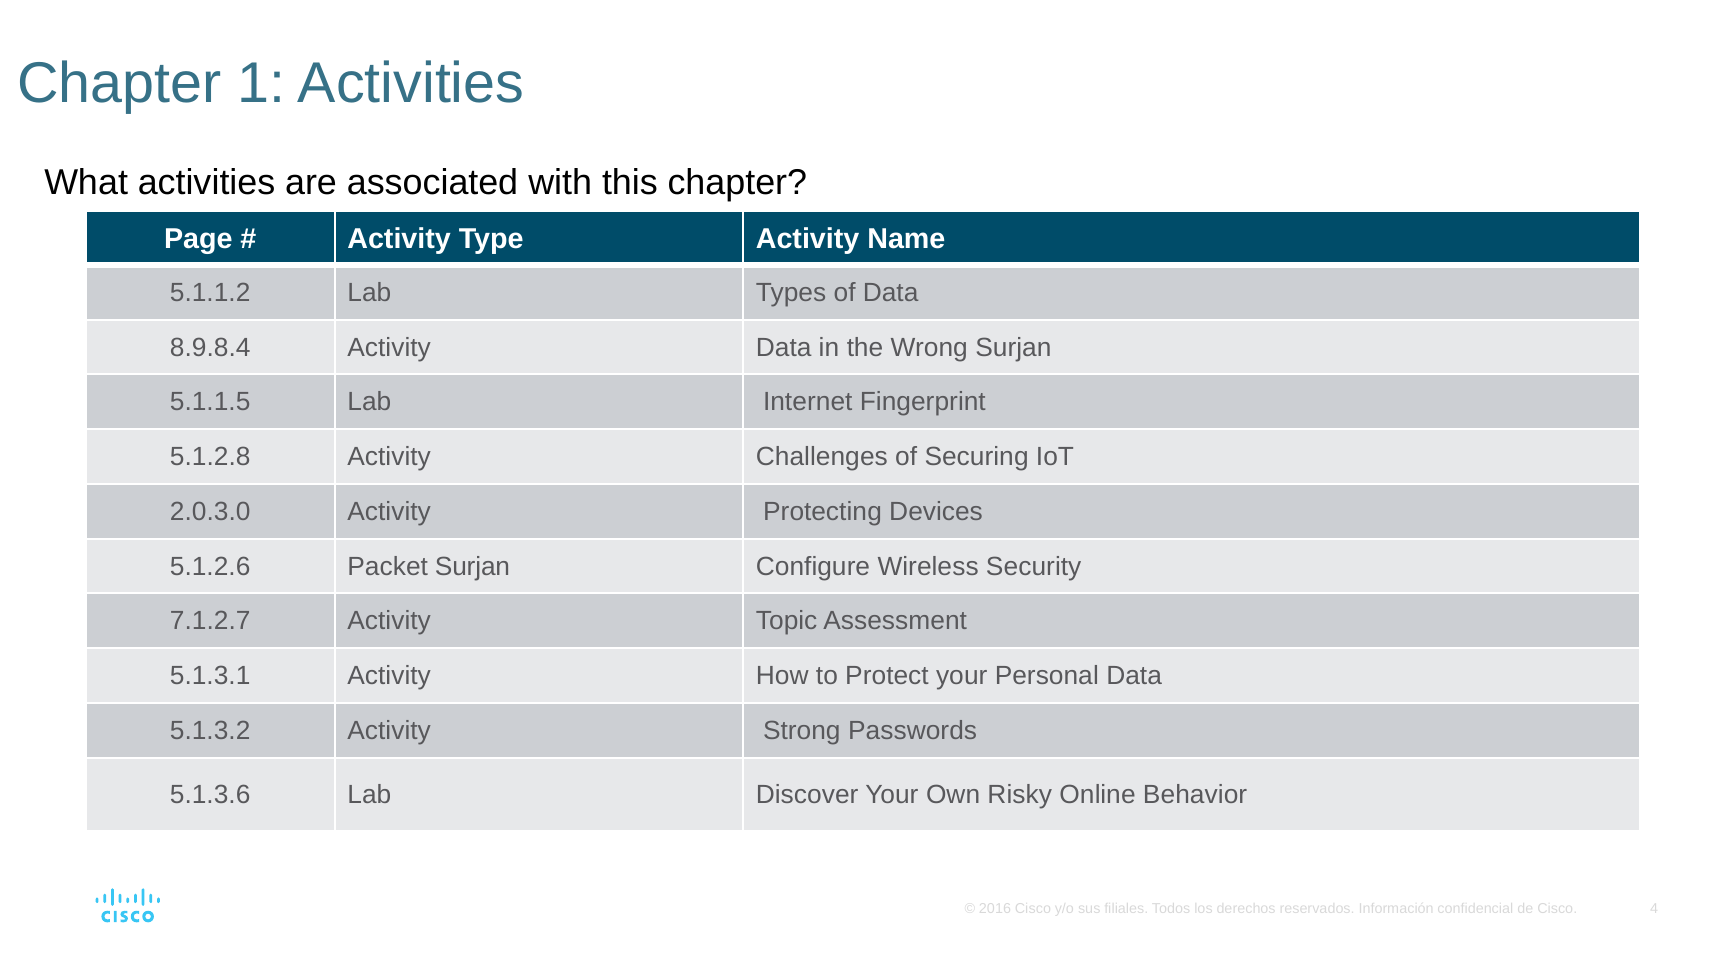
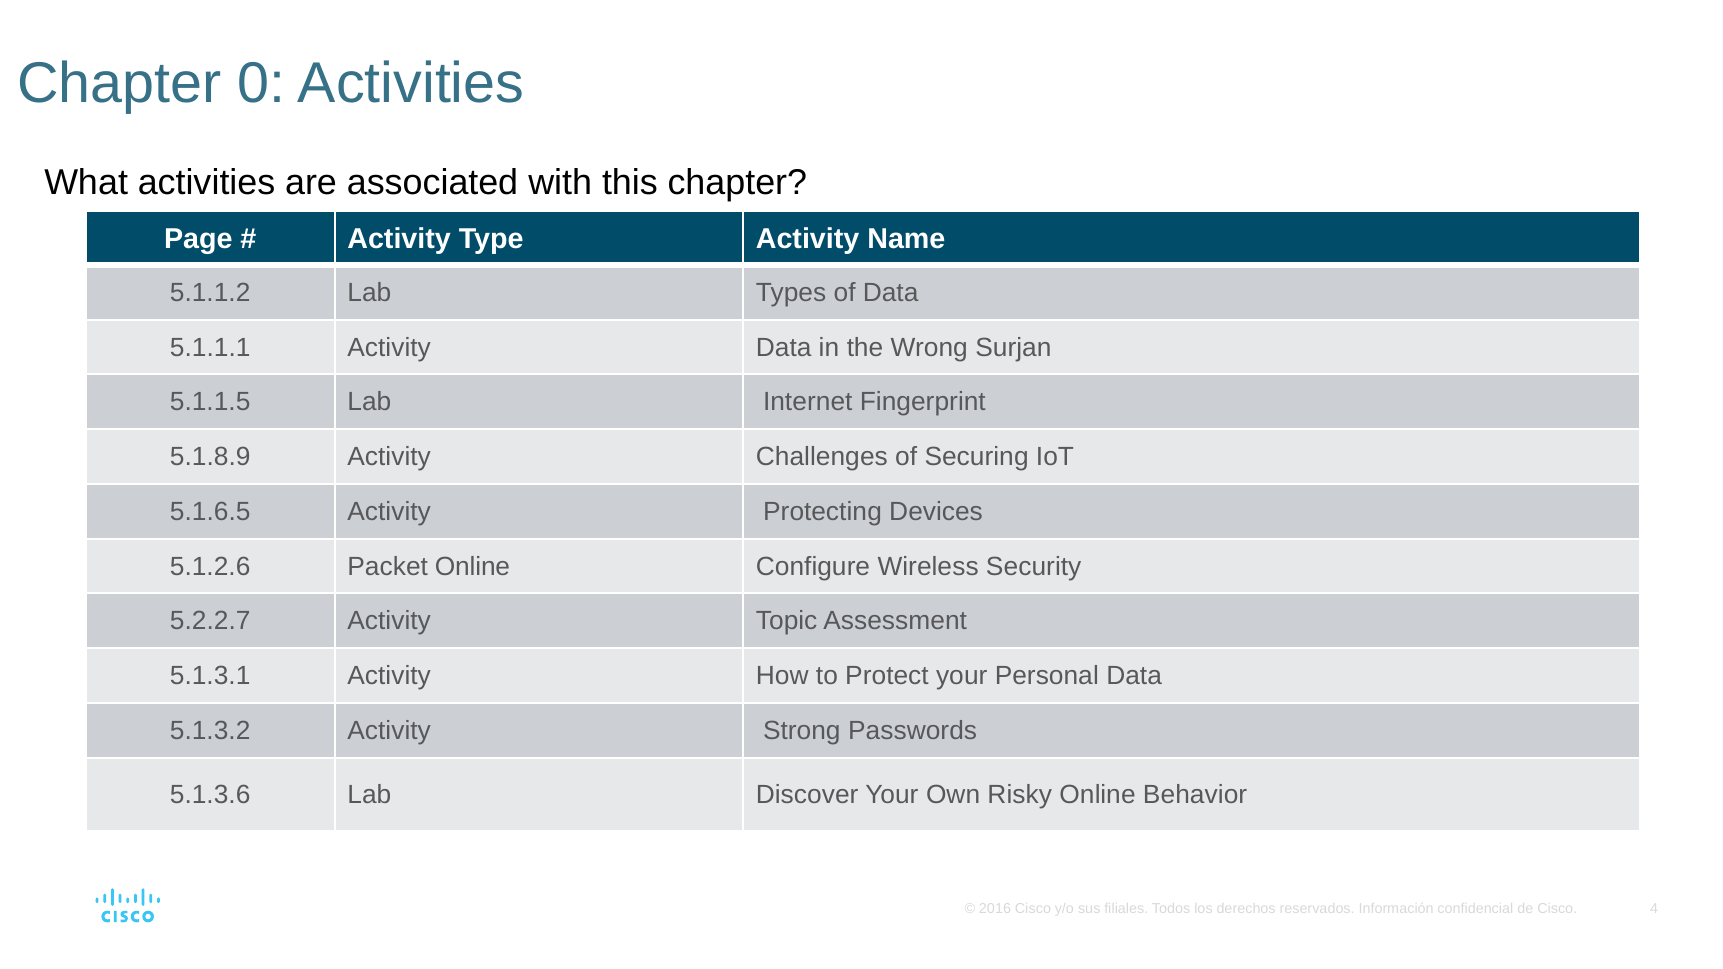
1: 1 -> 0
8.9.8.4: 8.9.8.4 -> 5.1.1.1
5.1.2.8: 5.1.2.8 -> 5.1.8.9
2.0.3.0: 2.0.3.0 -> 5.1.6.5
Packet Surjan: Surjan -> Online
7.1.2.7: 7.1.2.7 -> 5.2.2.7
